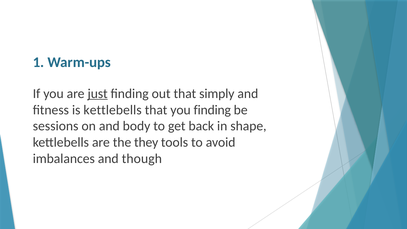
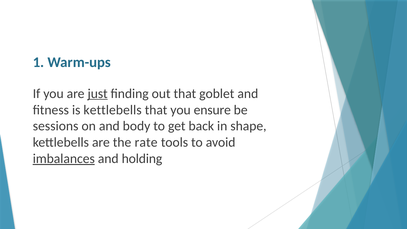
simply: simply -> goblet
you finding: finding -> ensure
they: they -> rate
imbalances underline: none -> present
though: though -> holding
